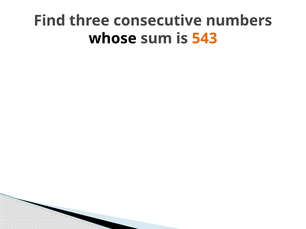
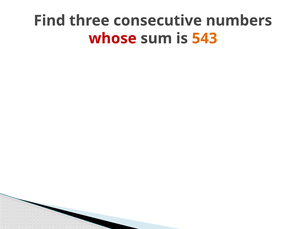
whose colour: black -> red
